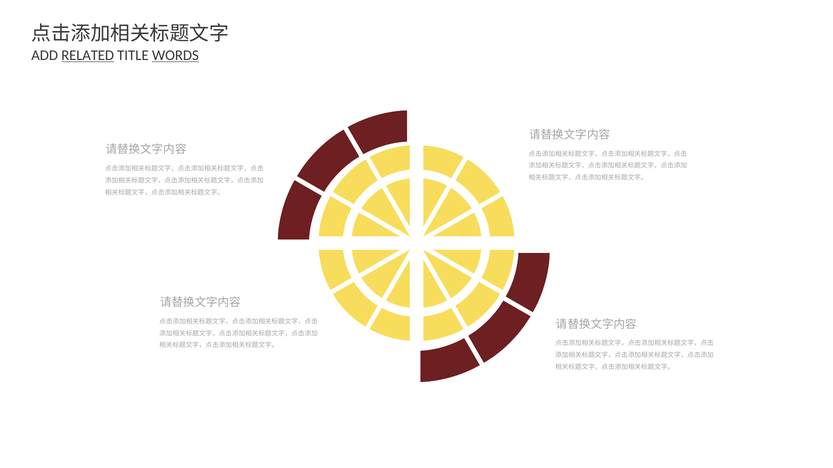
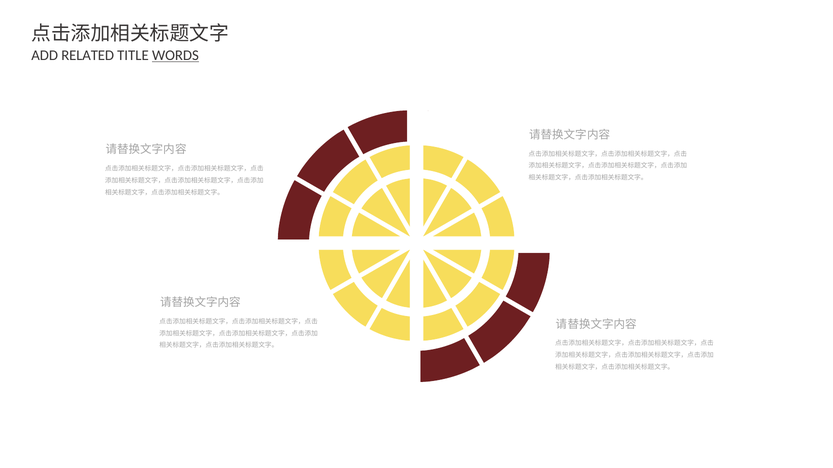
RELATED underline: present -> none
